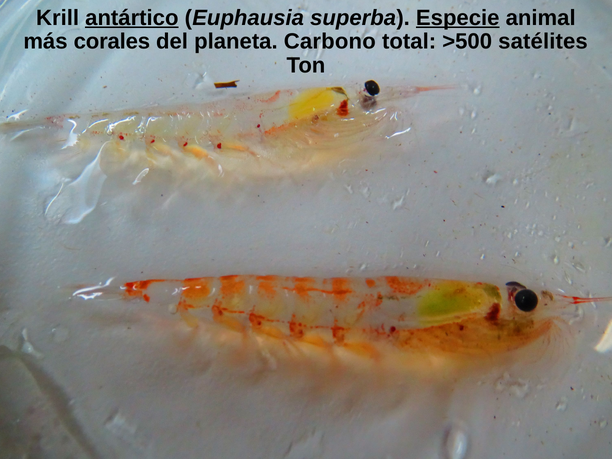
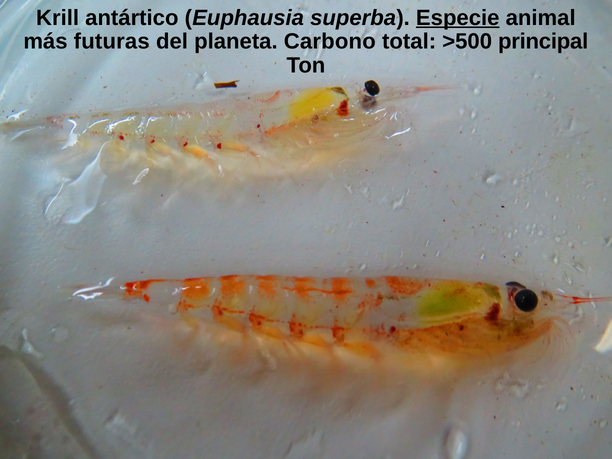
antártico underline: present -> none
corales: corales -> futuras
satélites: satélites -> principal
